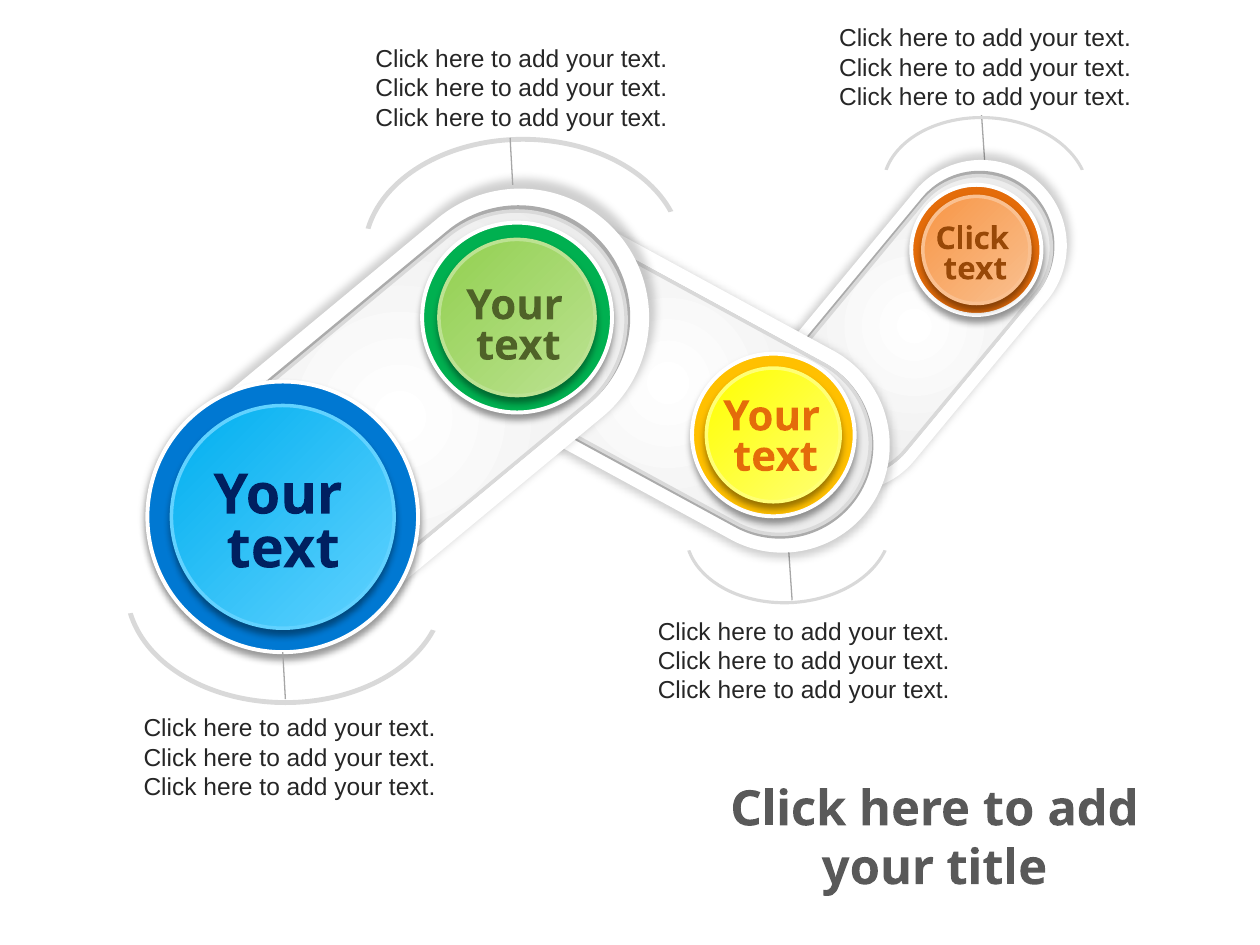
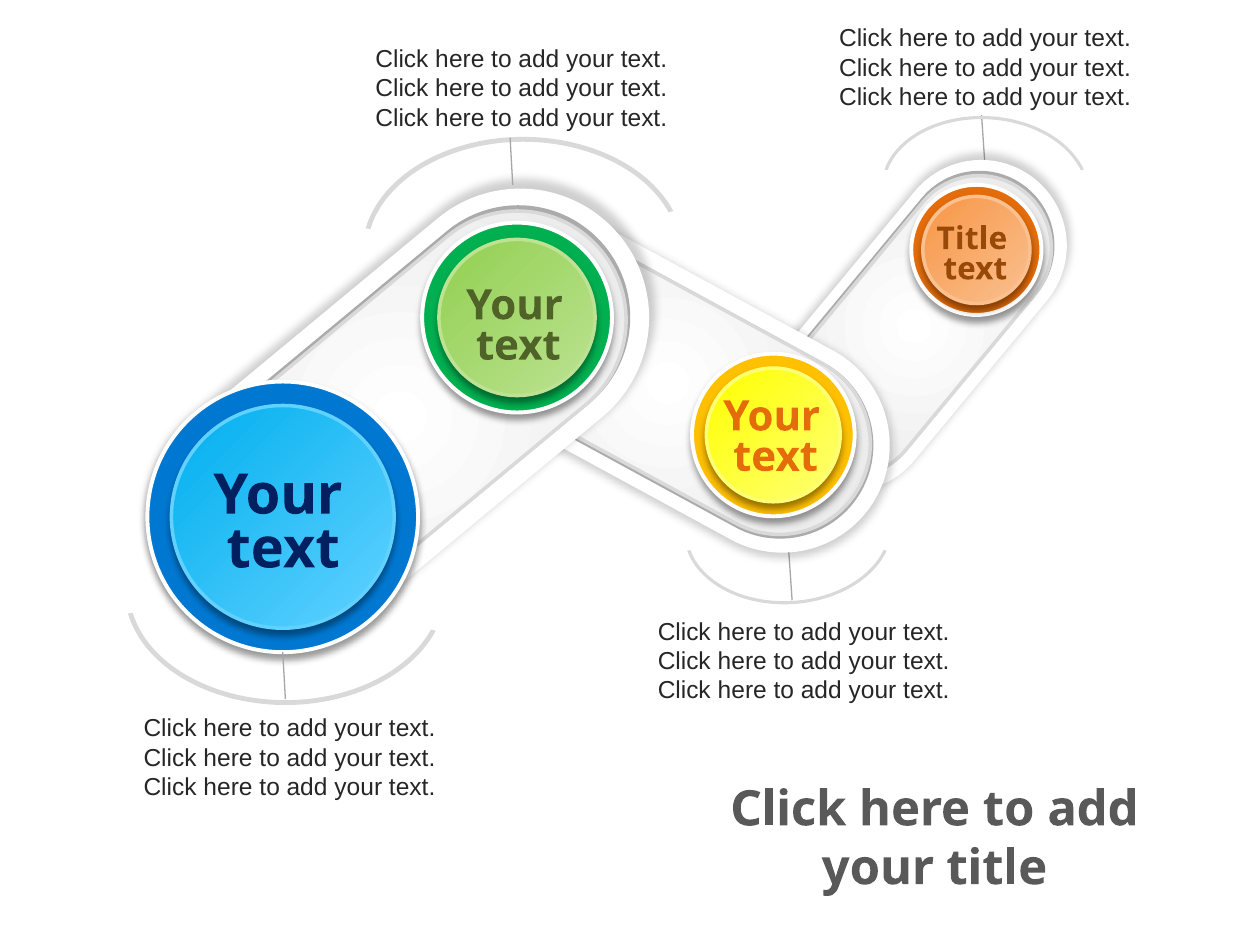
Click at (972, 239): Click -> Title
